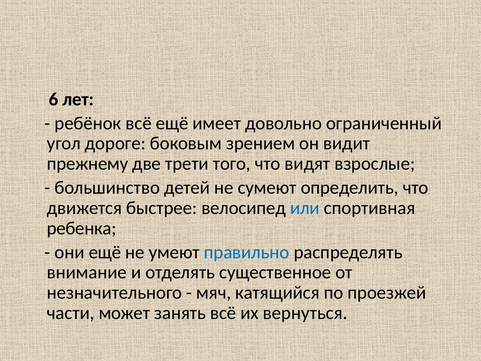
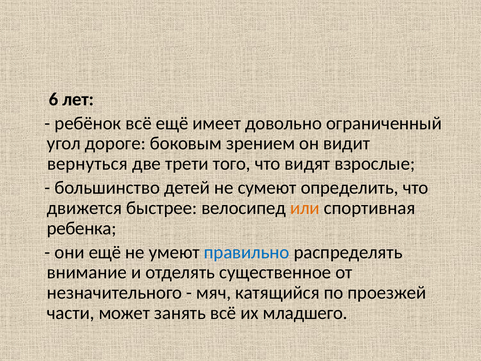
прежнему: прежнему -> вернуться
или colour: blue -> orange
вернуться: вернуться -> младшего
